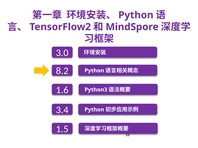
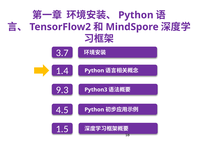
3.0: 3.0 -> 3.7
8.2: 8.2 -> 1.4
1.6: 1.6 -> 9.3
3.4: 3.4 -> 4.5
